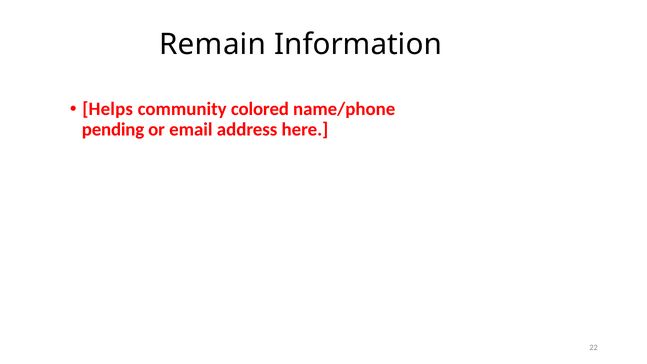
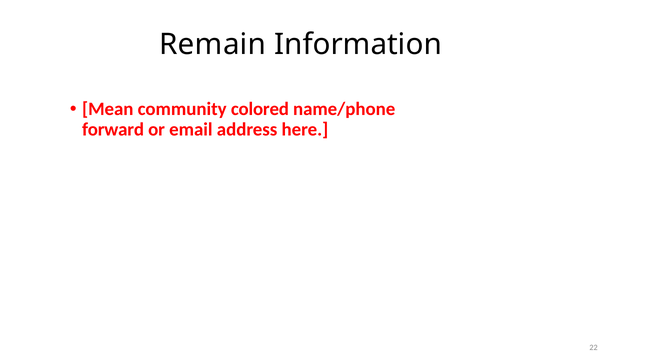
Helps: Helps -> Mean
pending: pending -> forward
